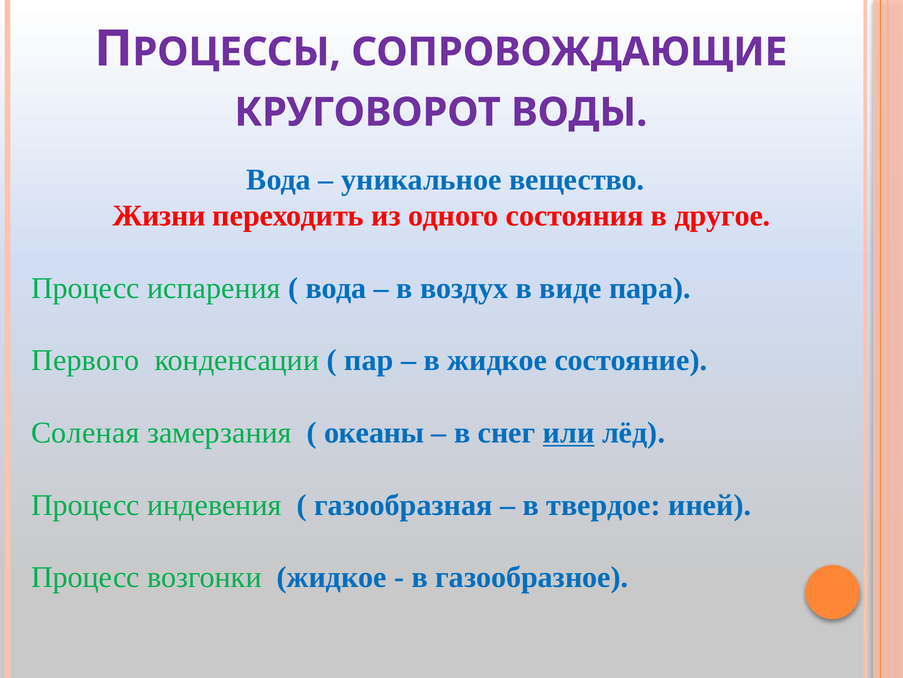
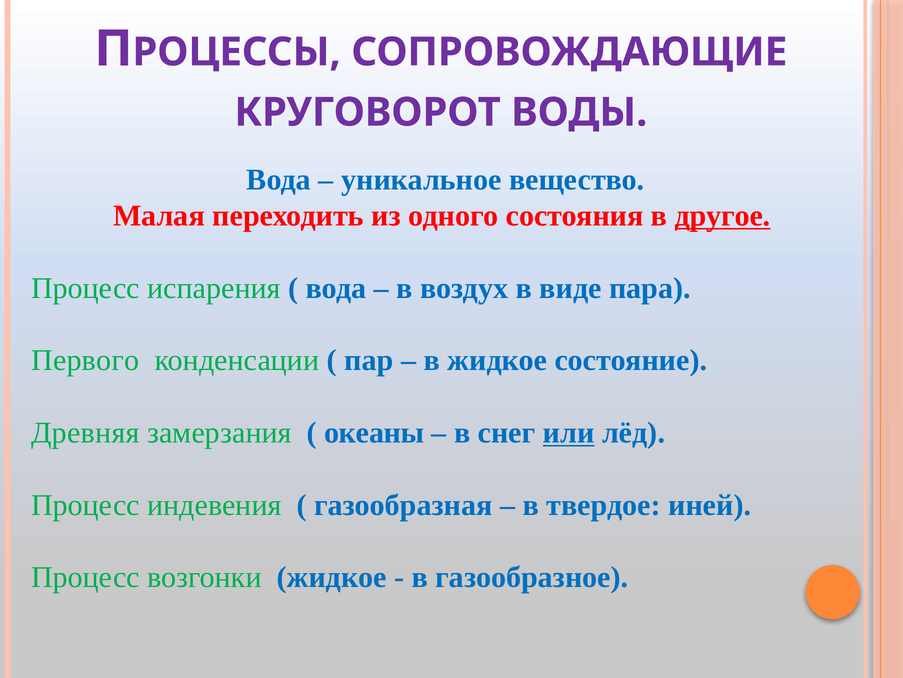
Жизни: Жизни -> Малая
другое underline: none -> present
Соленая: Соленая -> Древняя
